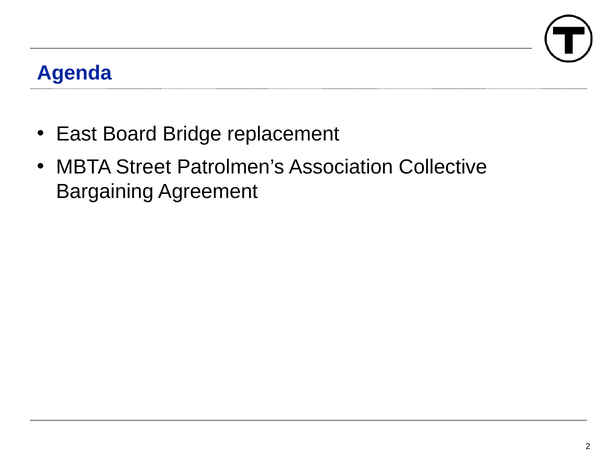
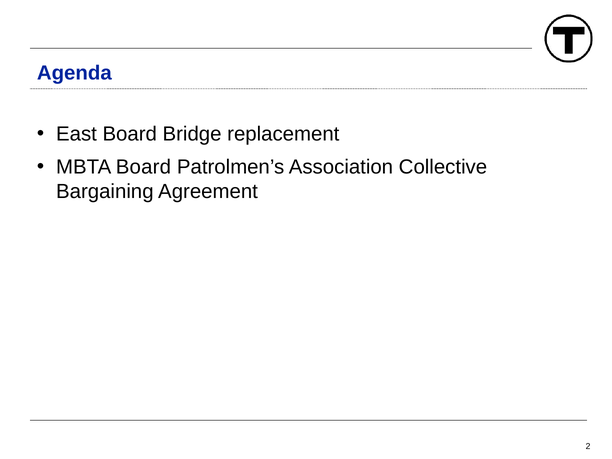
MBTA Street: Street -> Board
